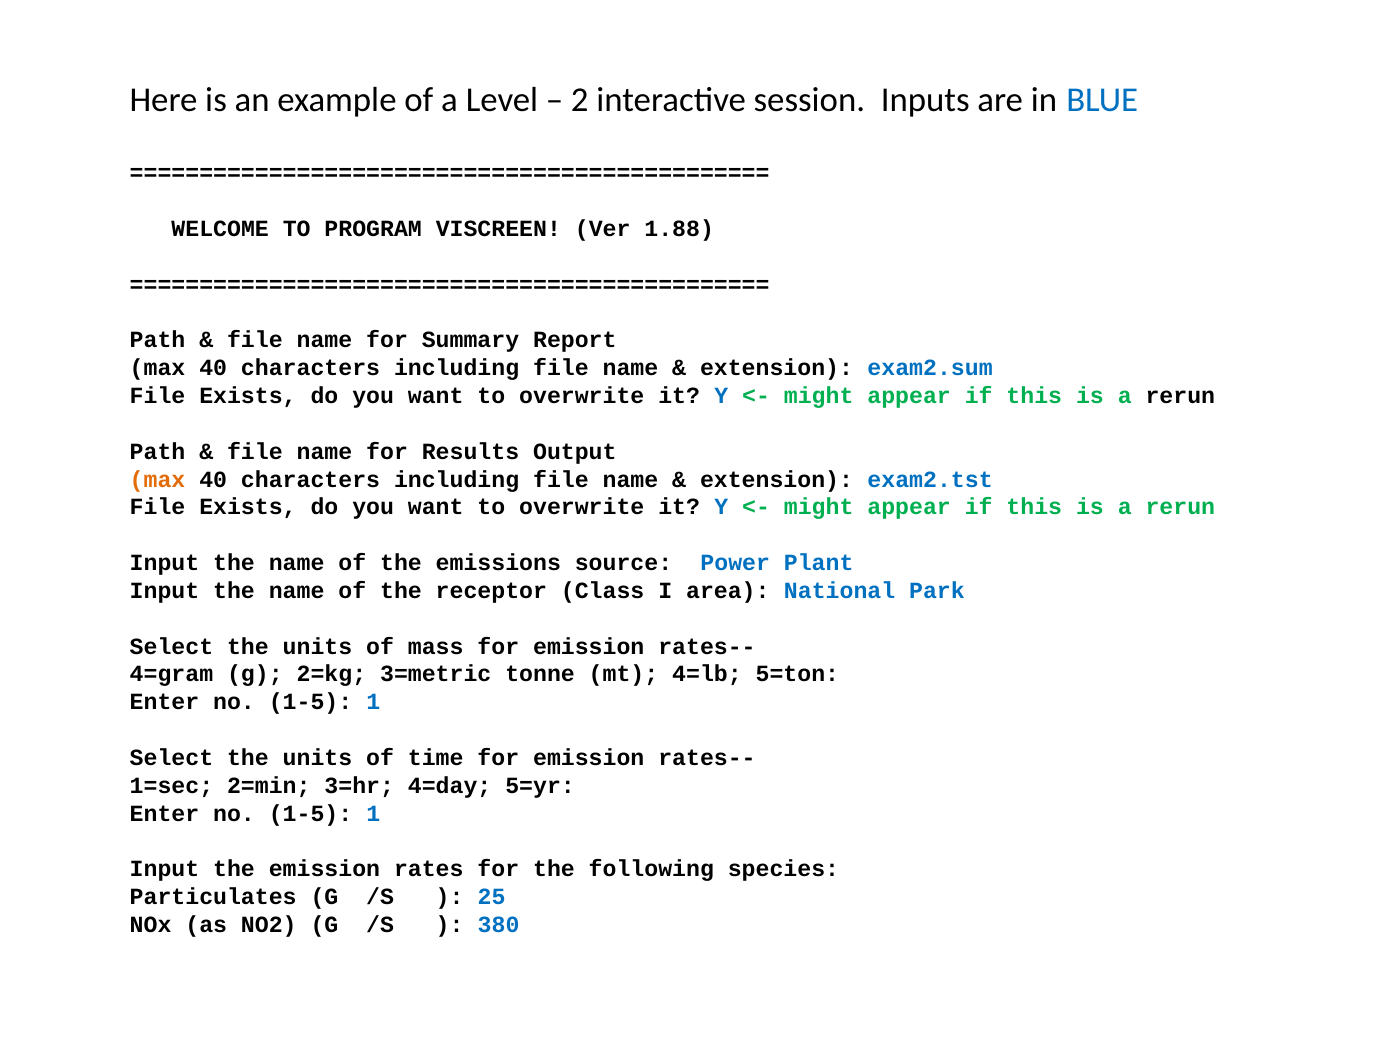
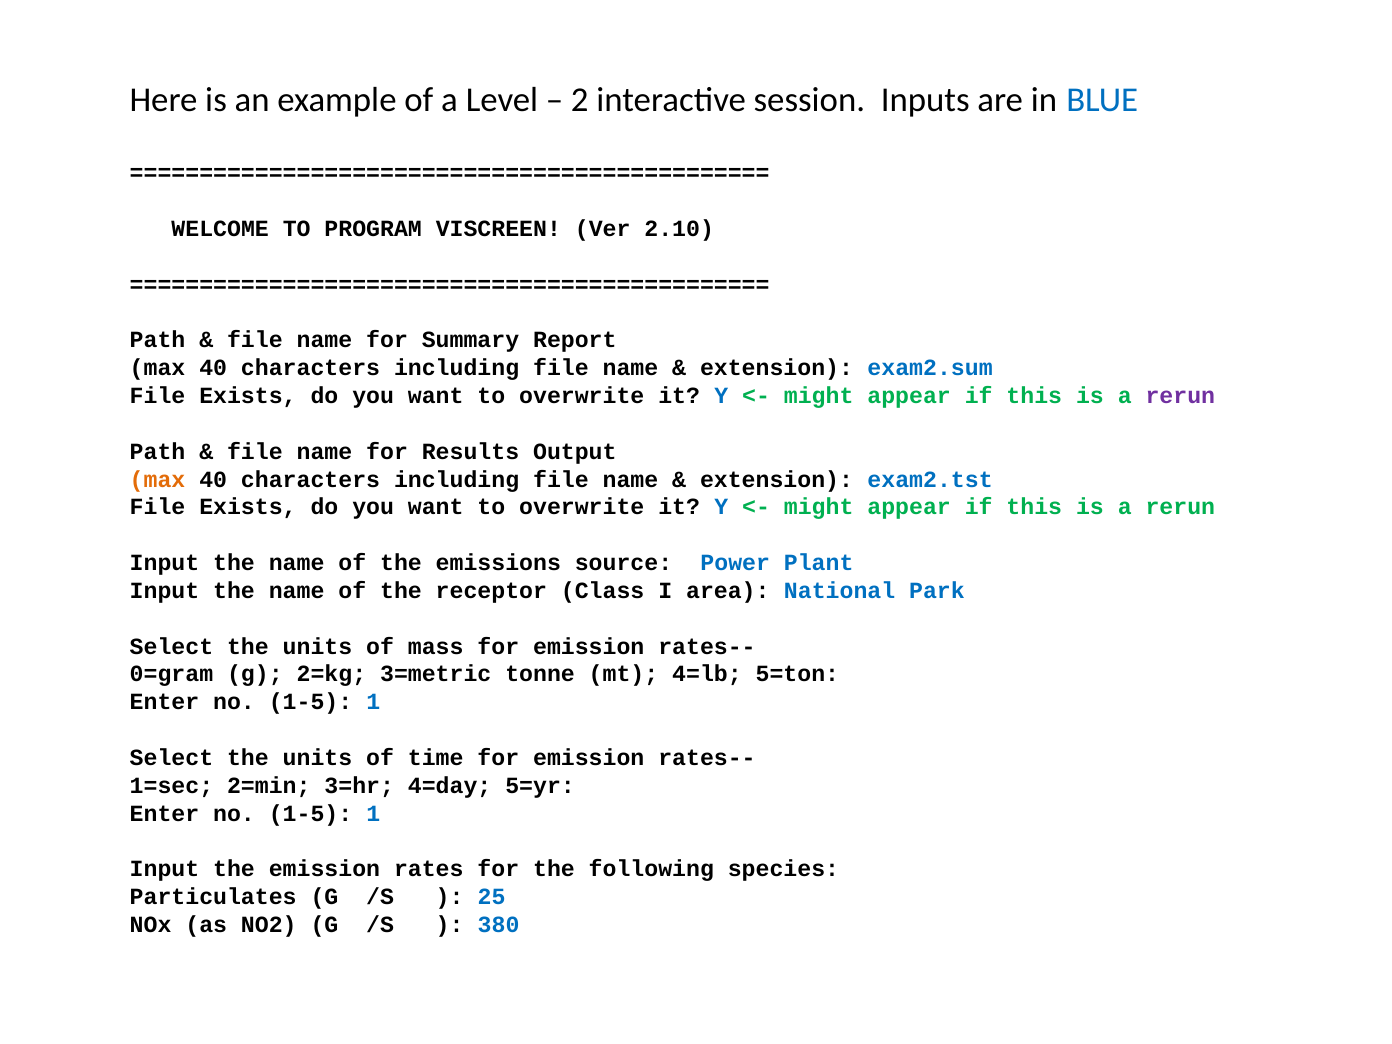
1.88: 1.88 -> 2.10
rerun at (1180, 396) colour: black -> purple
4=gram: 4=gram -> 0=gram
